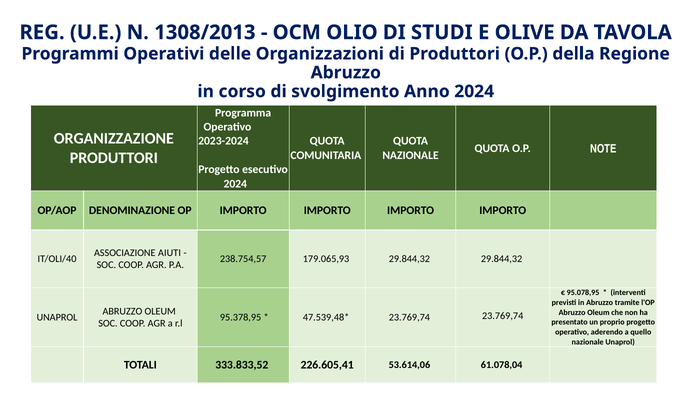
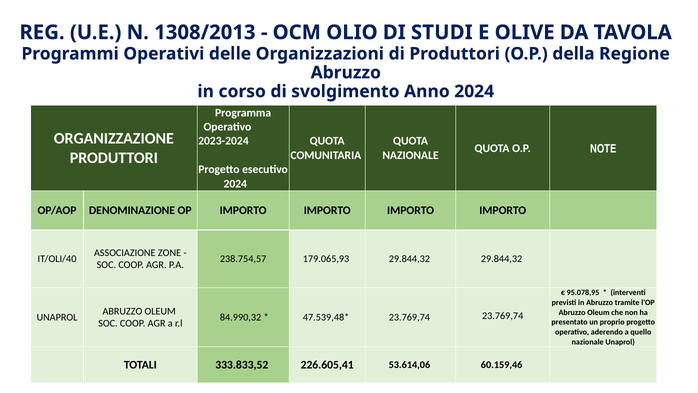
AIUTI: AIUTI -> ZONE
95.378,95: 95.378,95 -> 84.990,32
61.078,04: 61.078,04 -> 60.159,46
